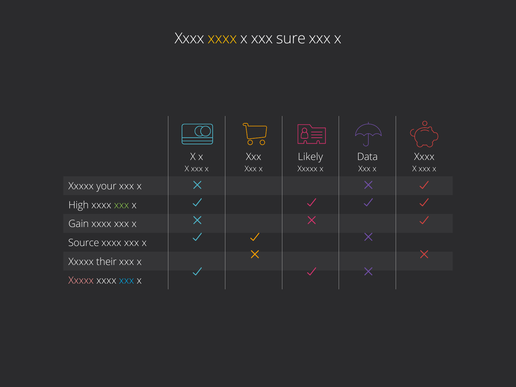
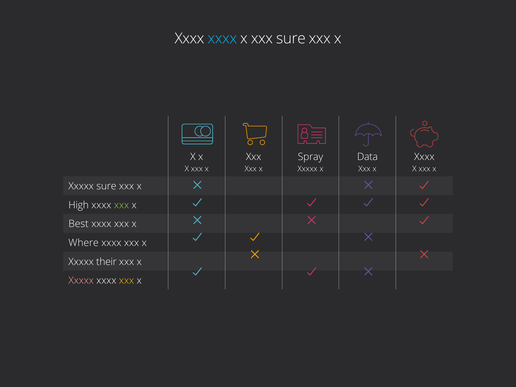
xxxx at (222, 39) colour: yellow -> light blue
Likely: Likely -> Spray
Xxxxx your: your -> sure
Gain: Gain -> Best
Source: Source -> Where
xxx at (127, 281) colour: light blue -> yellow
